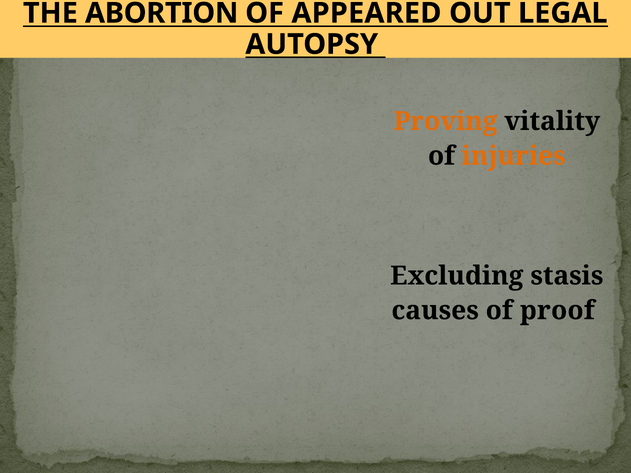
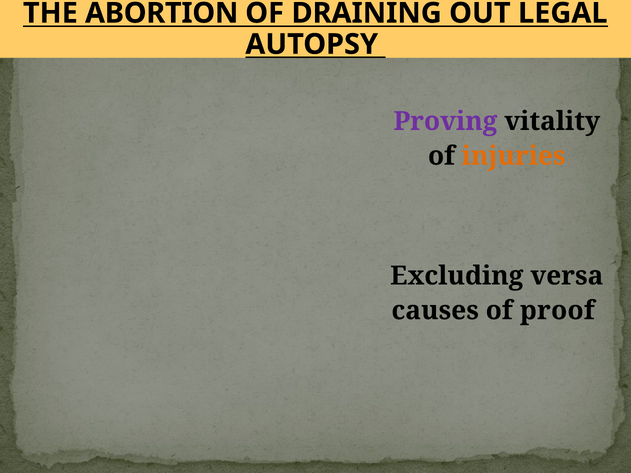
APPEARED: APPEARED -> DRAINING
Proving colour: orange -> purple
stasis: stasis -> versa
